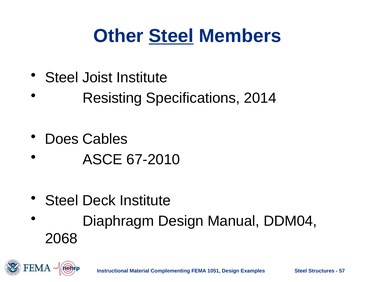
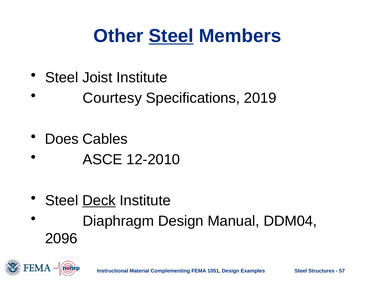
Resisting: Resisting -> Courtesy
2014: 2014 -> 2019
67-2010: 67-2010 -> 12-2010
Deck underline: none -> present
2068: 2068 -> 2096
